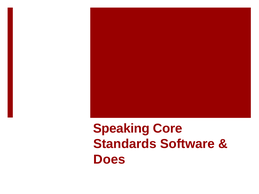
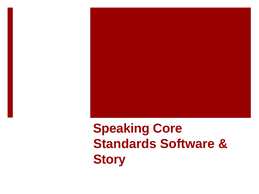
Does: Does -> Story
